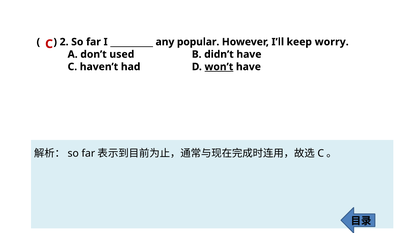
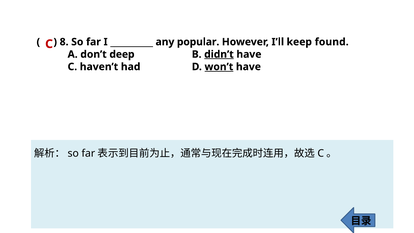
2: 2 -> 8
worry: worry -> found
used: used -> deep
didn’t underline: none -> present
